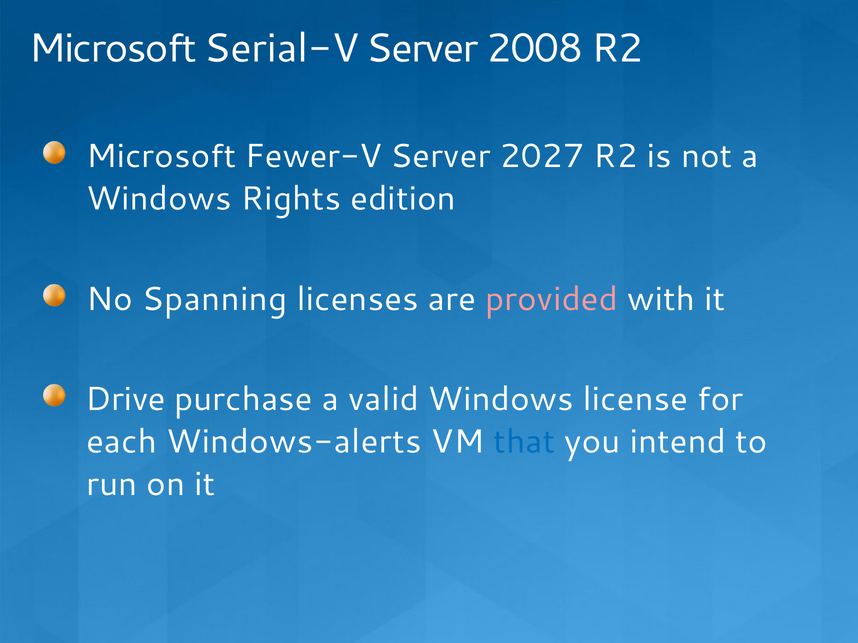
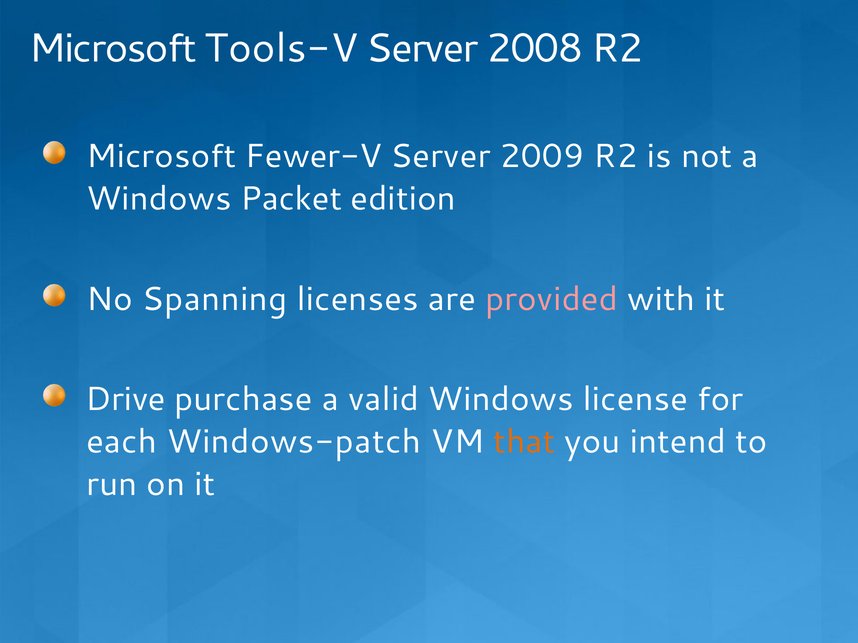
Serial-V: Serial-V -> Tools-V
2027: 2027 -> 2009
Rights: Rights -> Packet
Windows-alerts: Windows-alerts -> Windows-patch
that colour: blue -> orange
